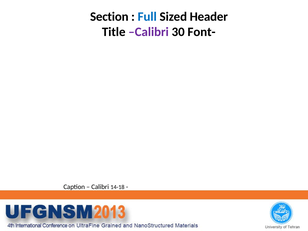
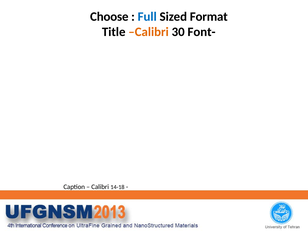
Section: Section -> Choose
Header: Header -> Format
Calibri at (149, 32) colour: purple -> orange
